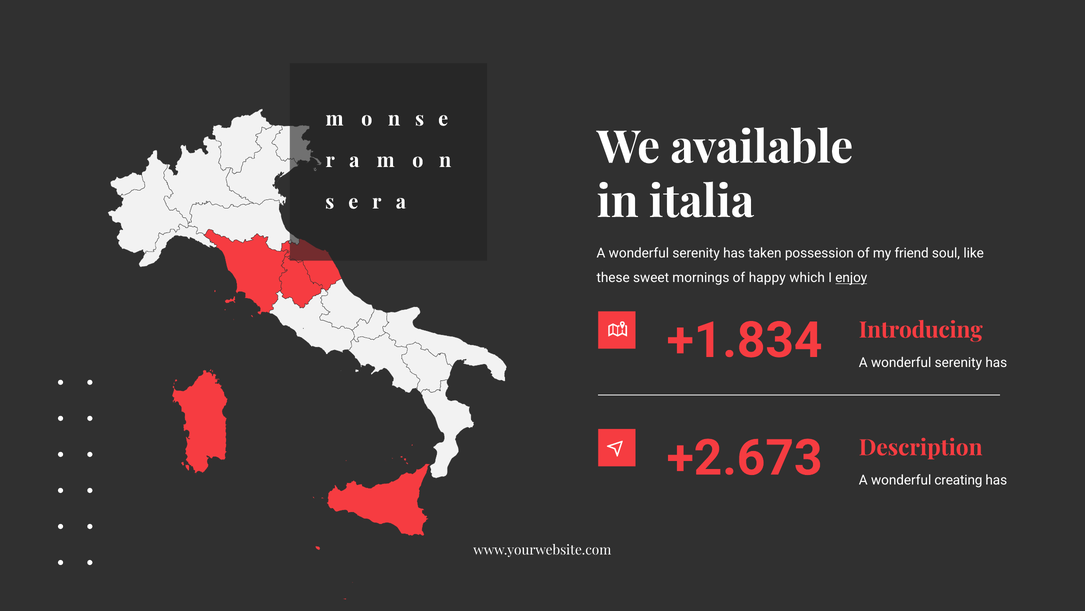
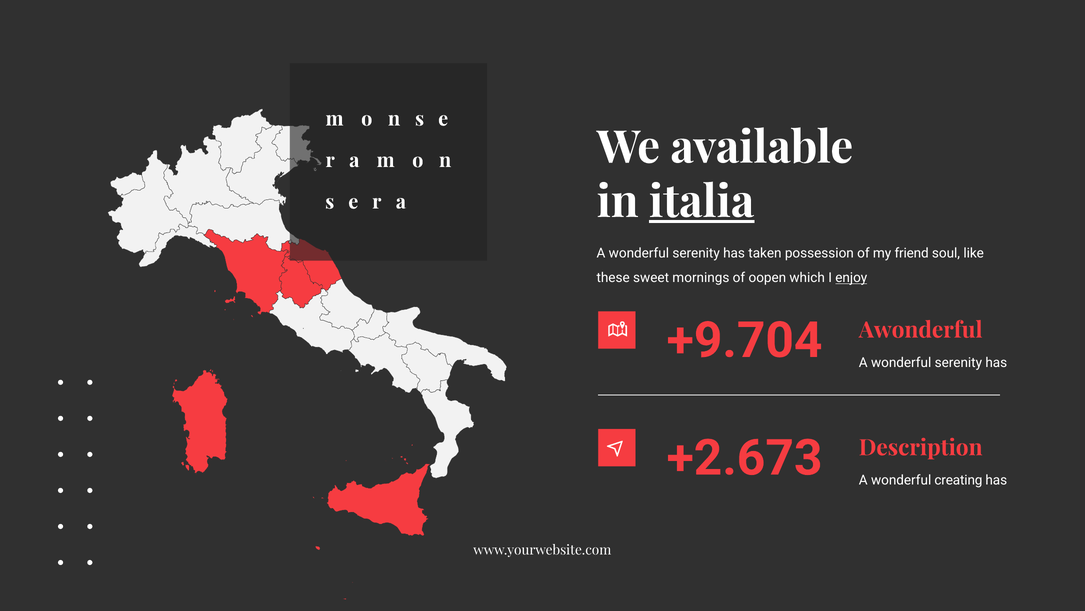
italia underline: none -> present
happy: happy -> oopen
Introducing: Introducing -> Awonderful
+1.834: +1.834 -> +9.704
